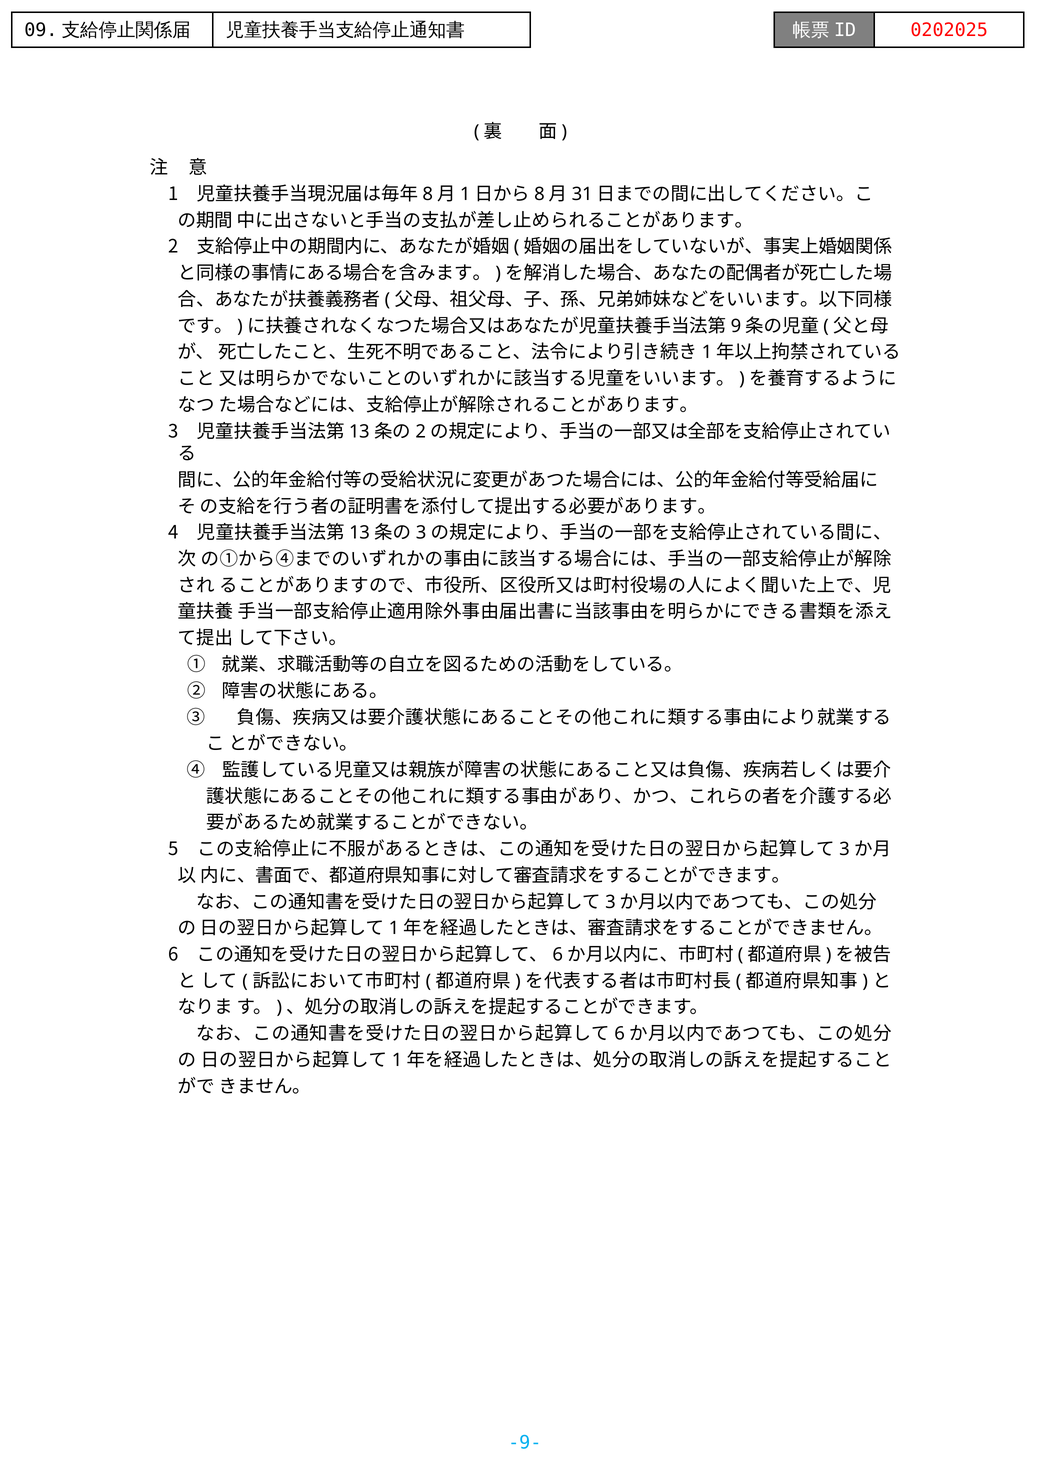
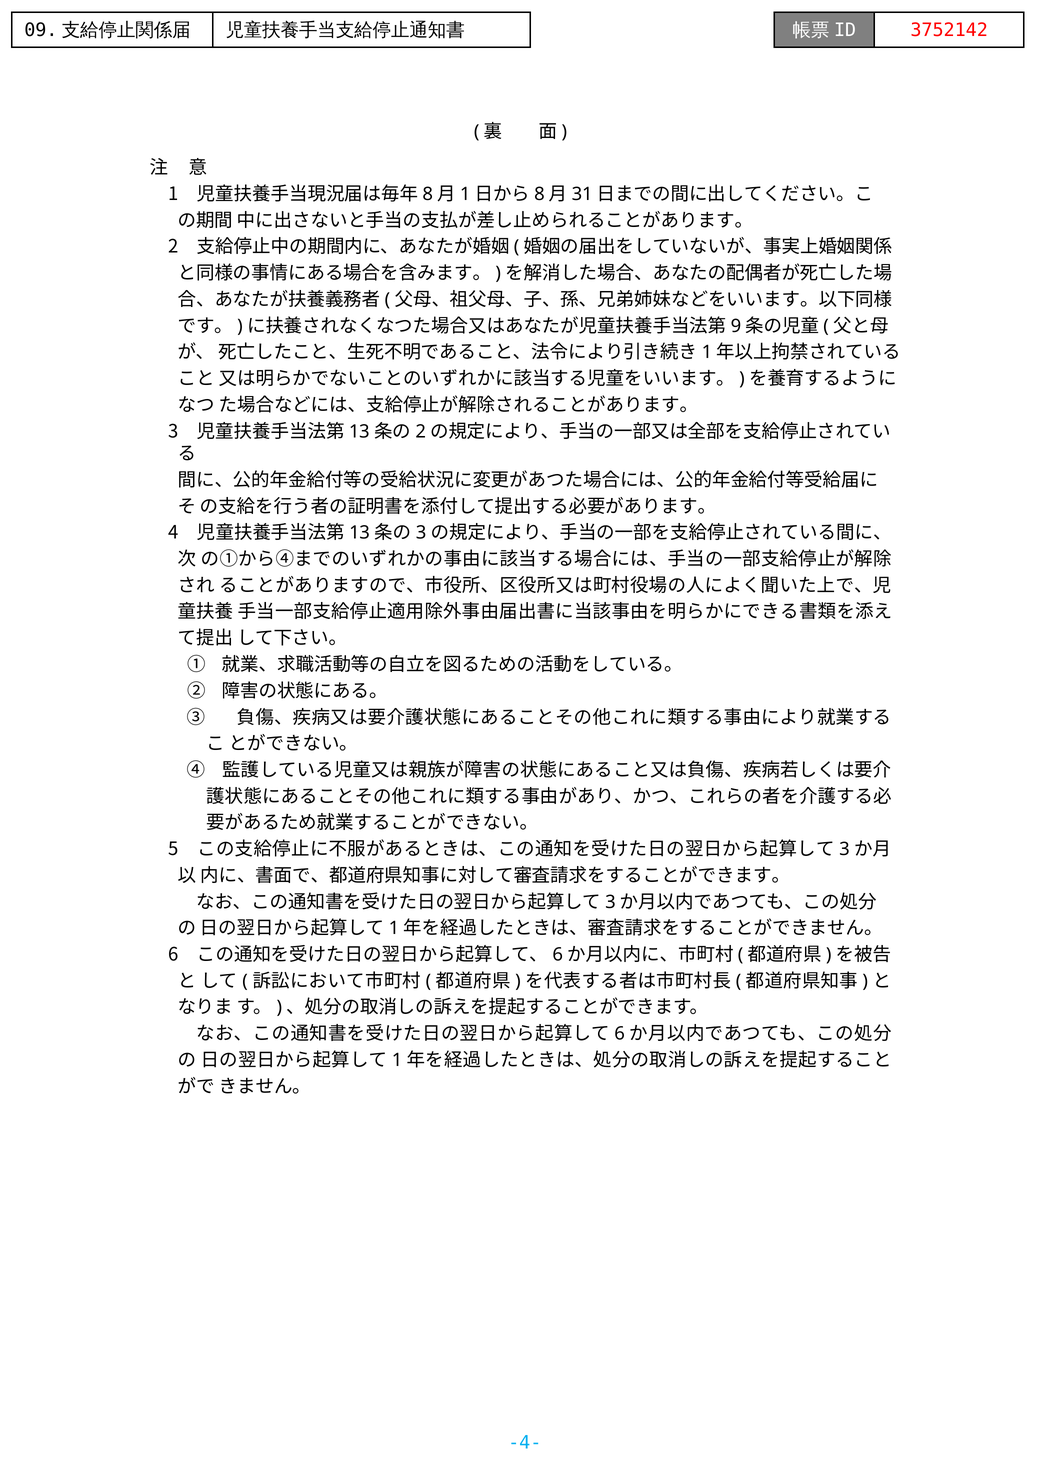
0202025: 0202025 -> 3752142
-9-: -9- -> -4-
